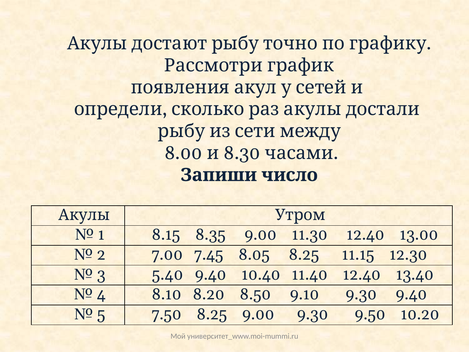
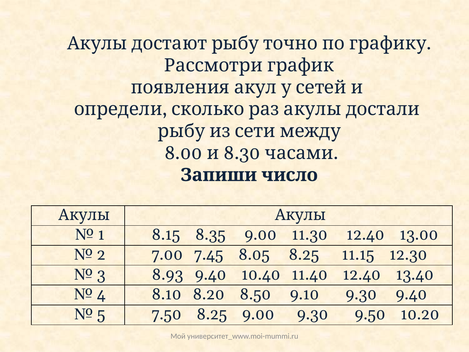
Акулы Утром: Утром -> Акулы
5.40: 5.40 -> 8.93
